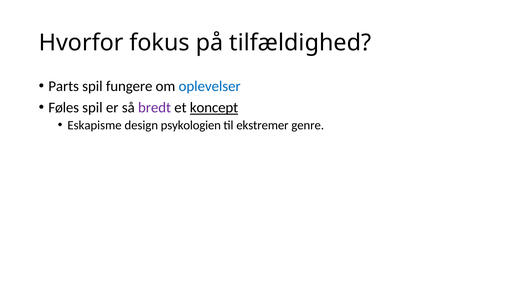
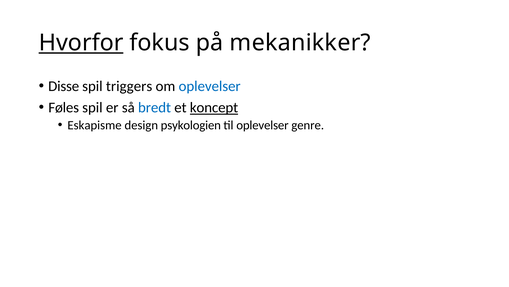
Hvorfor underline: none -> present
tilfældighed: tilfældighed -> mekanikker
Parts: Parts -> Disse
fungere: fungere -> triggers
bredt colour: purple -> blue
til ekstremer: ekstremer -> oplevelser
